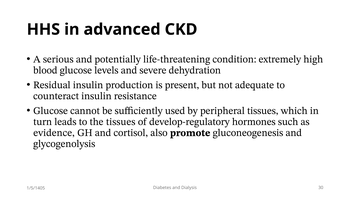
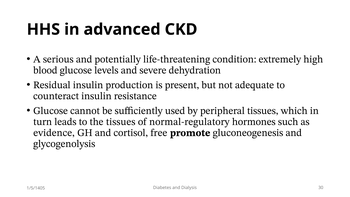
develop-regulatory: develop-regulatory -> normal-regulatory
also: also -> free
